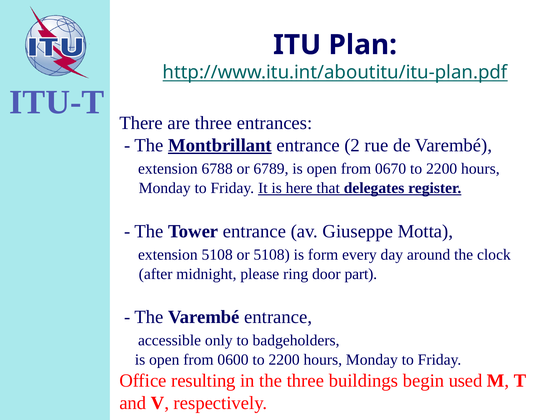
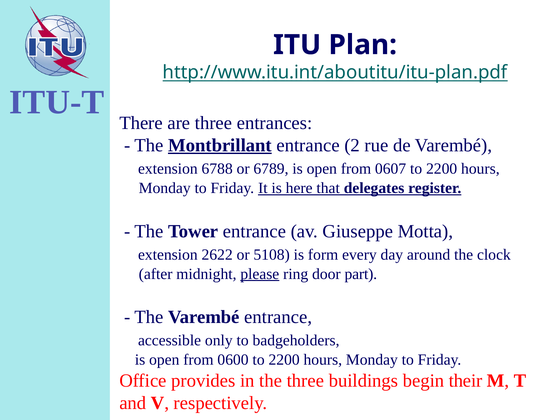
0670: 0670 -> 0607
extension 5108: 5108 -> 2622
please underline: none -> present
resulting: resulting -> provides
used: used -> their
